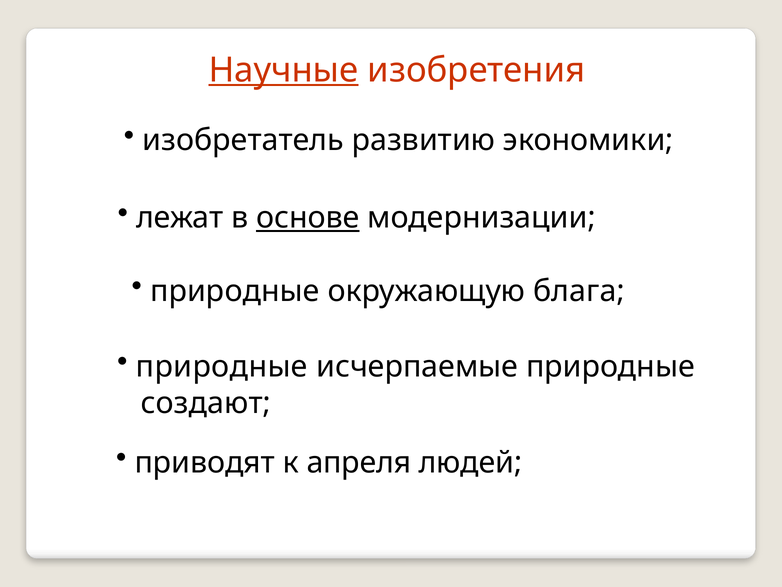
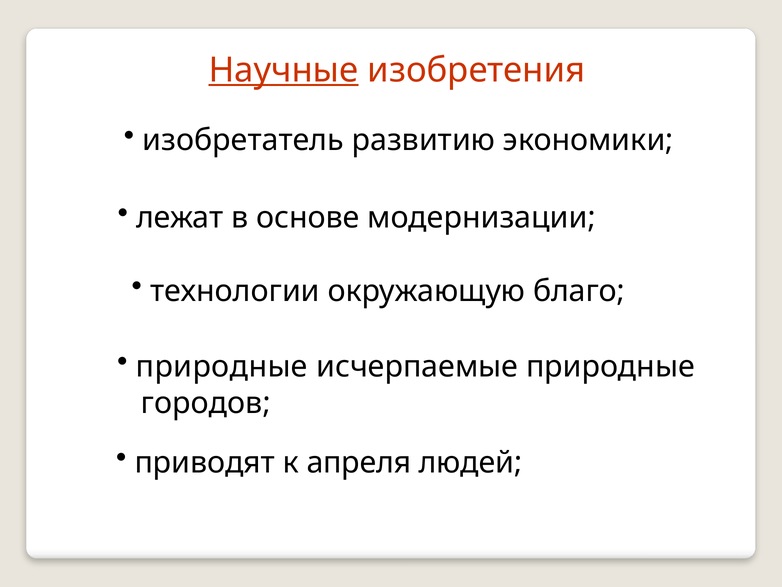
основе underline: present -> none
природные at (235, 291): природные -> технологии
блага: блага -> благо
создают: создают -> городов
